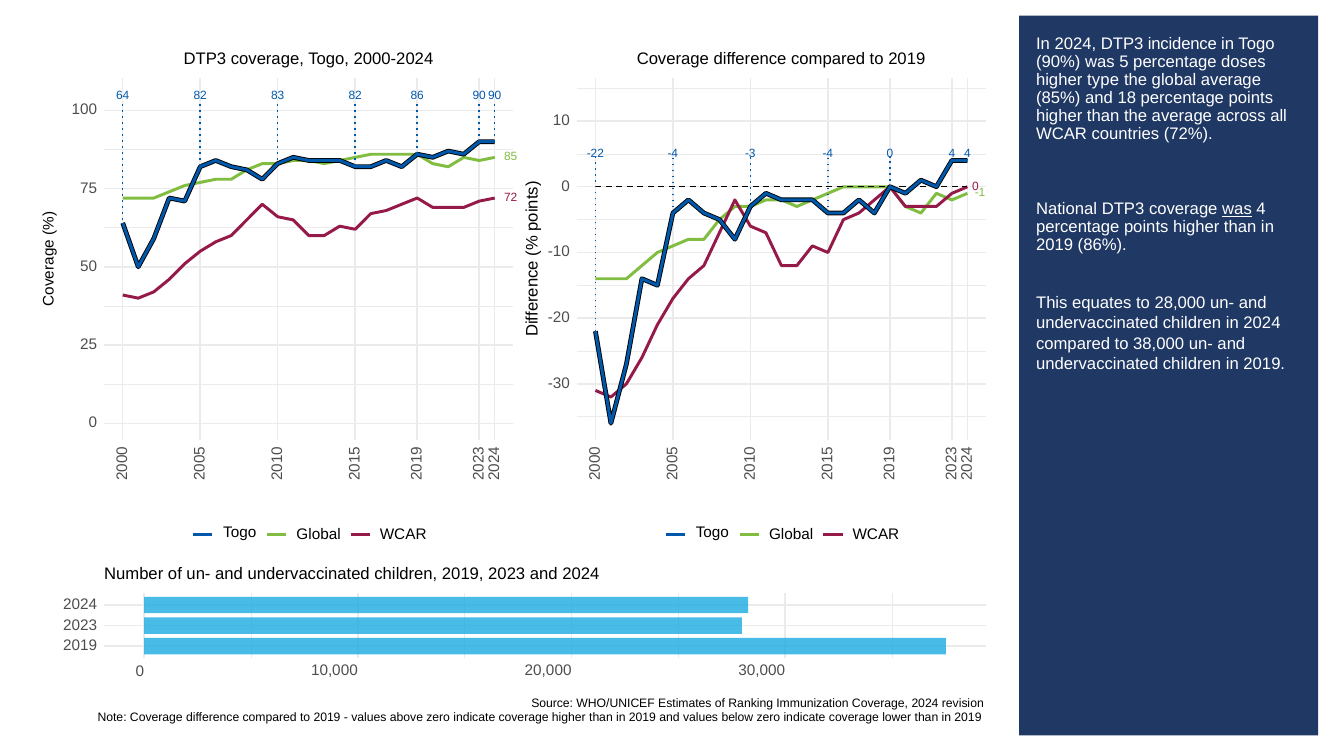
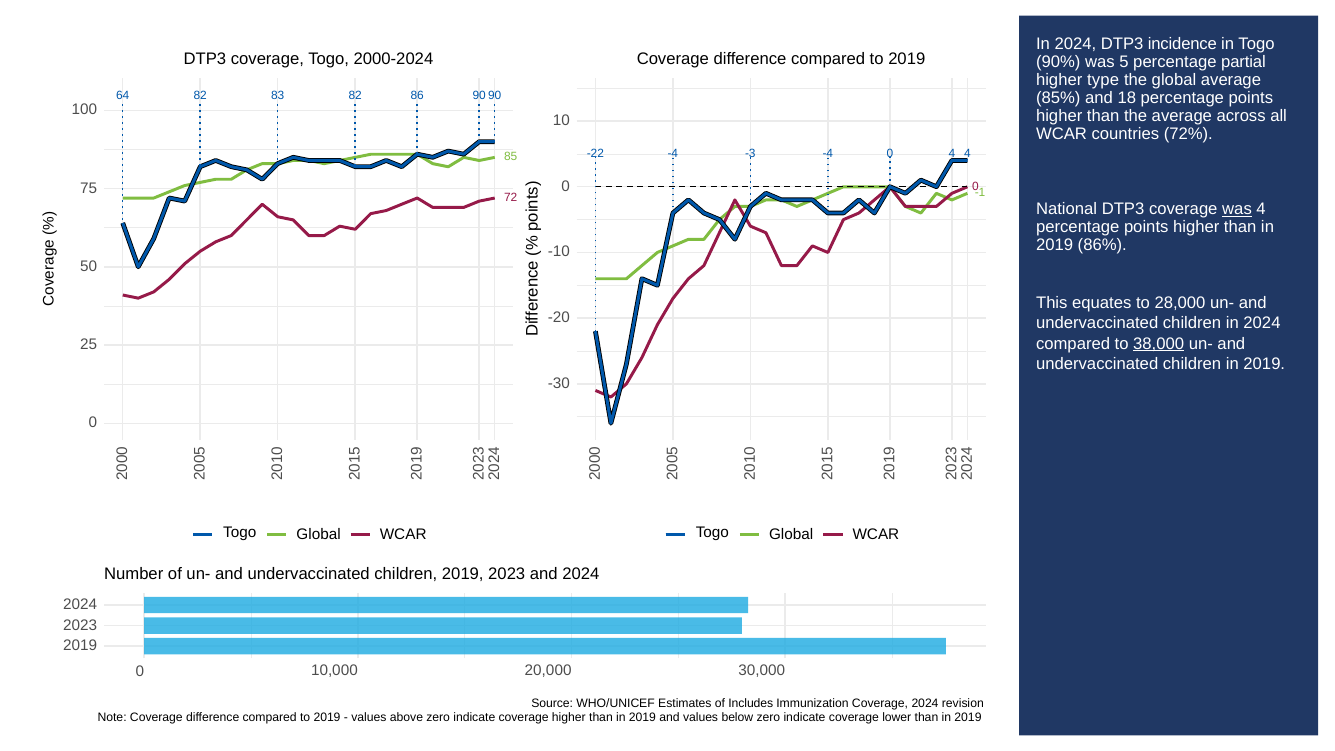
doses: doses -> partial
38,000 underline: none -> present
Ranking: Ranking -> Includes
